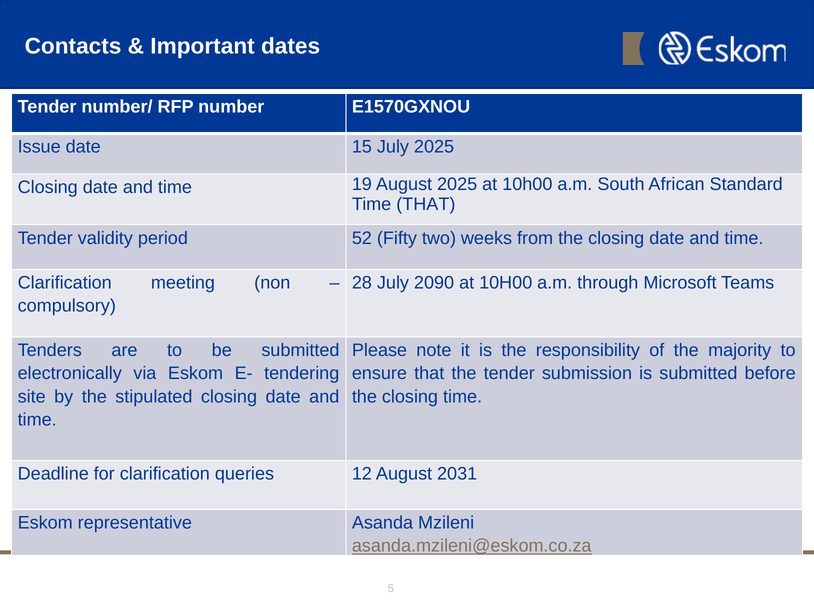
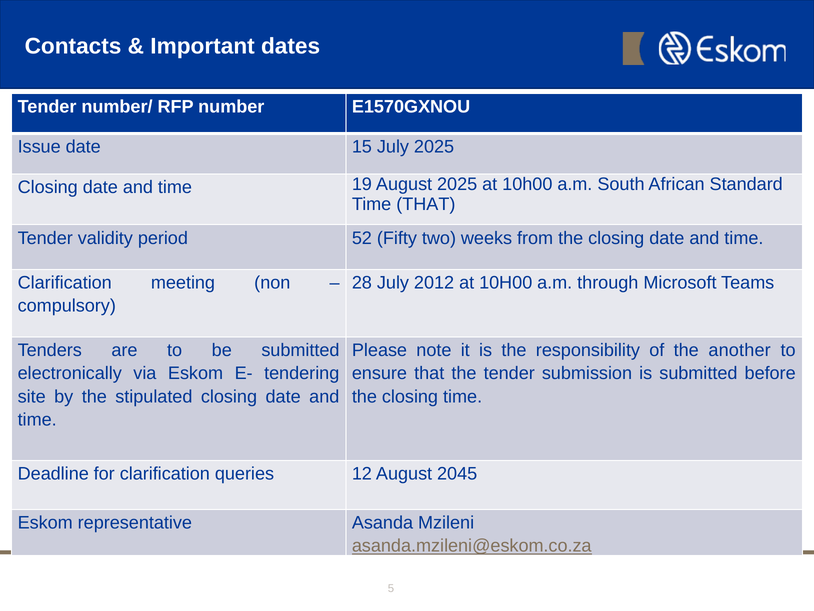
2090: 2090 -> 2012
majority: majority -> another
2031: 2031 -> 2045
